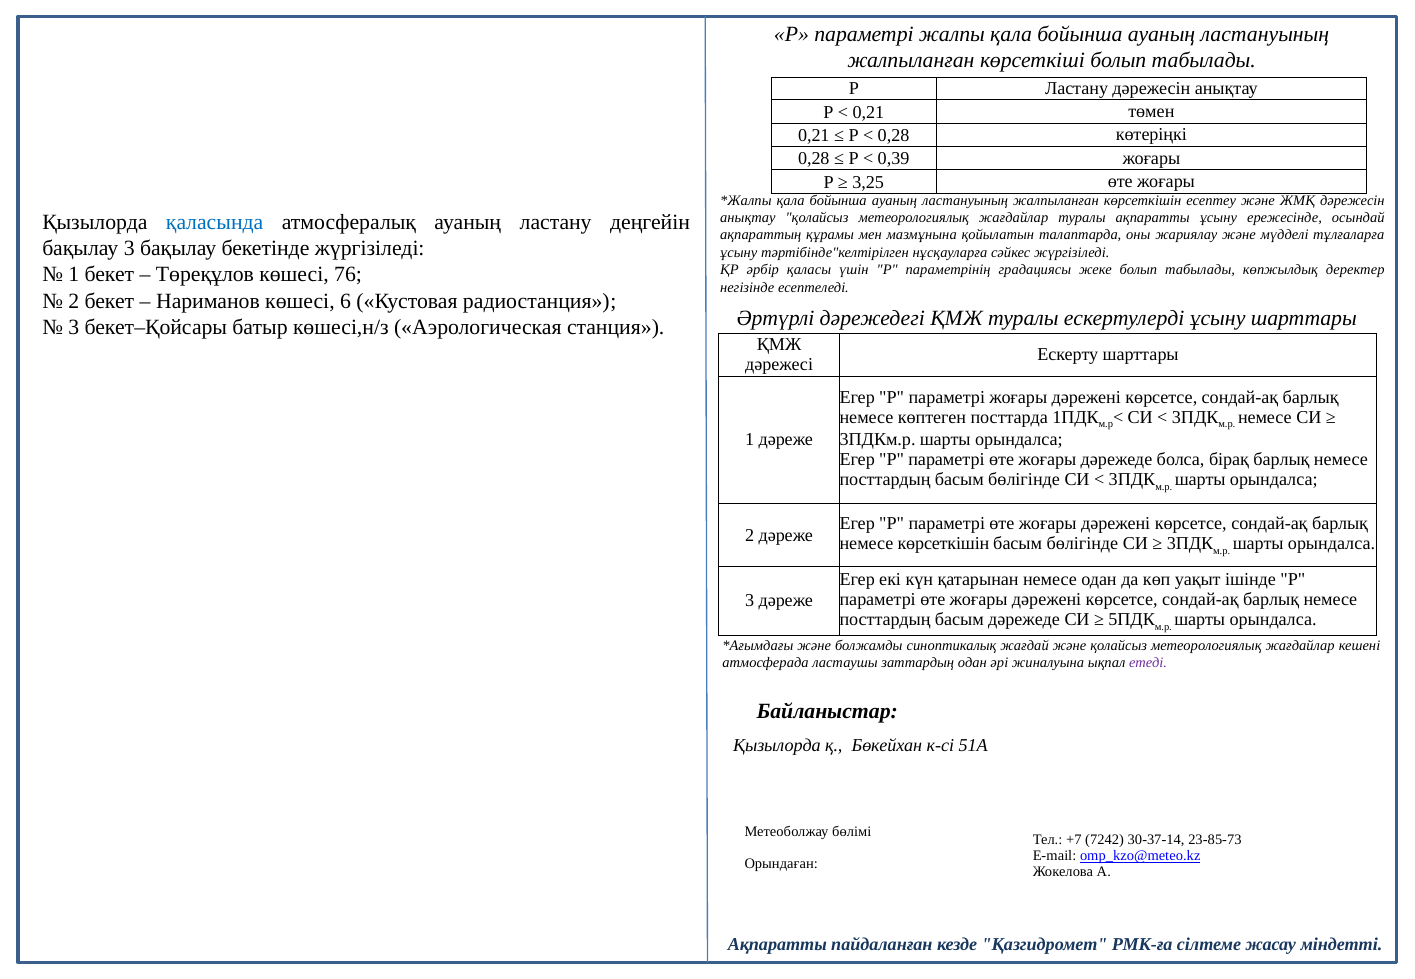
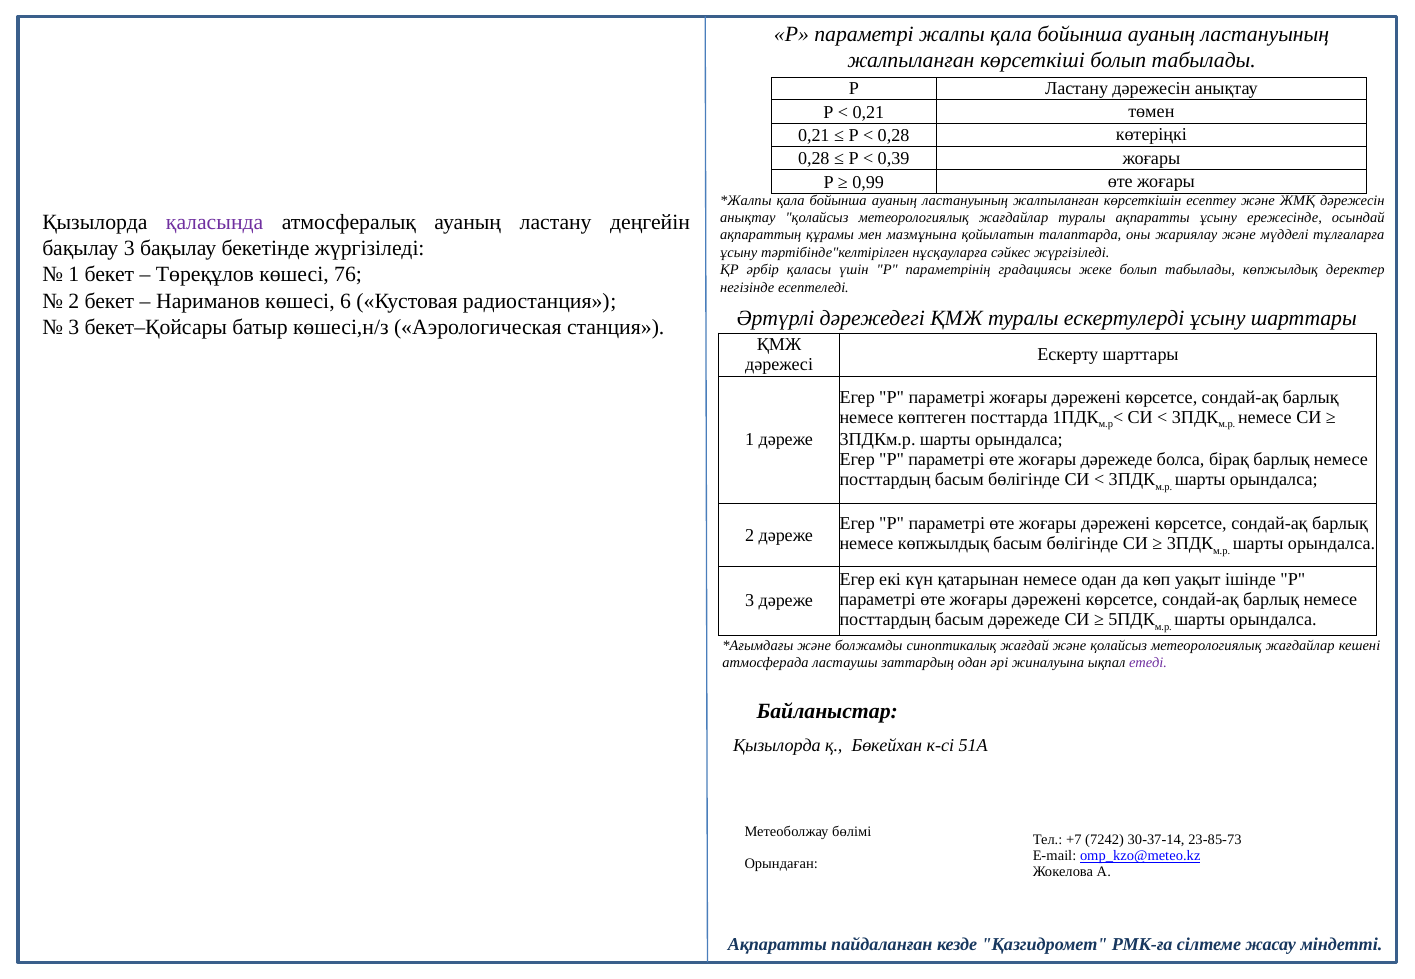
3,25: 3,25 -> 0,99
қаласында colour: blue -> purple
немесе көрсеткішін: көрсеткішін -> көпжылдық
